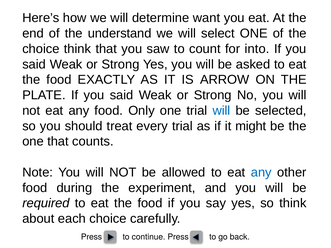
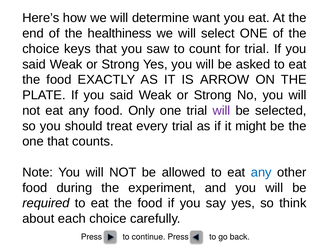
understand: understand -> healthiness
choice think: think -> keys
for into: into -> trial
will at (221, 111) colour: blue -> purple
